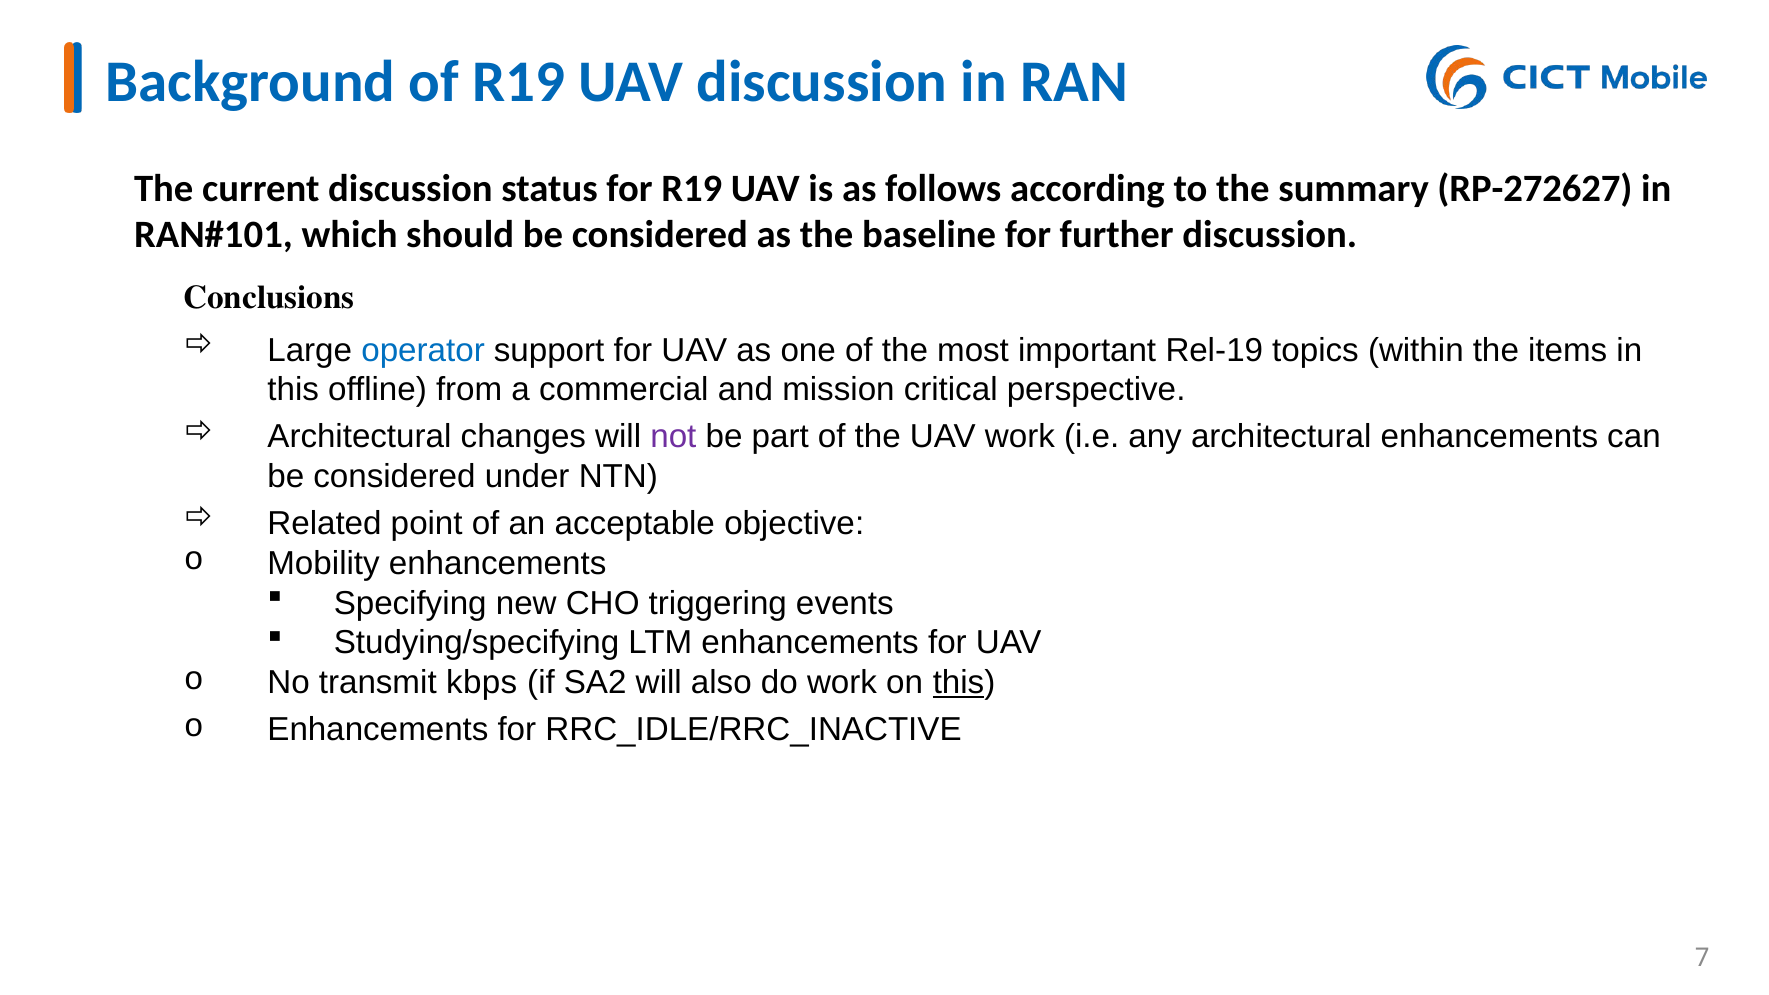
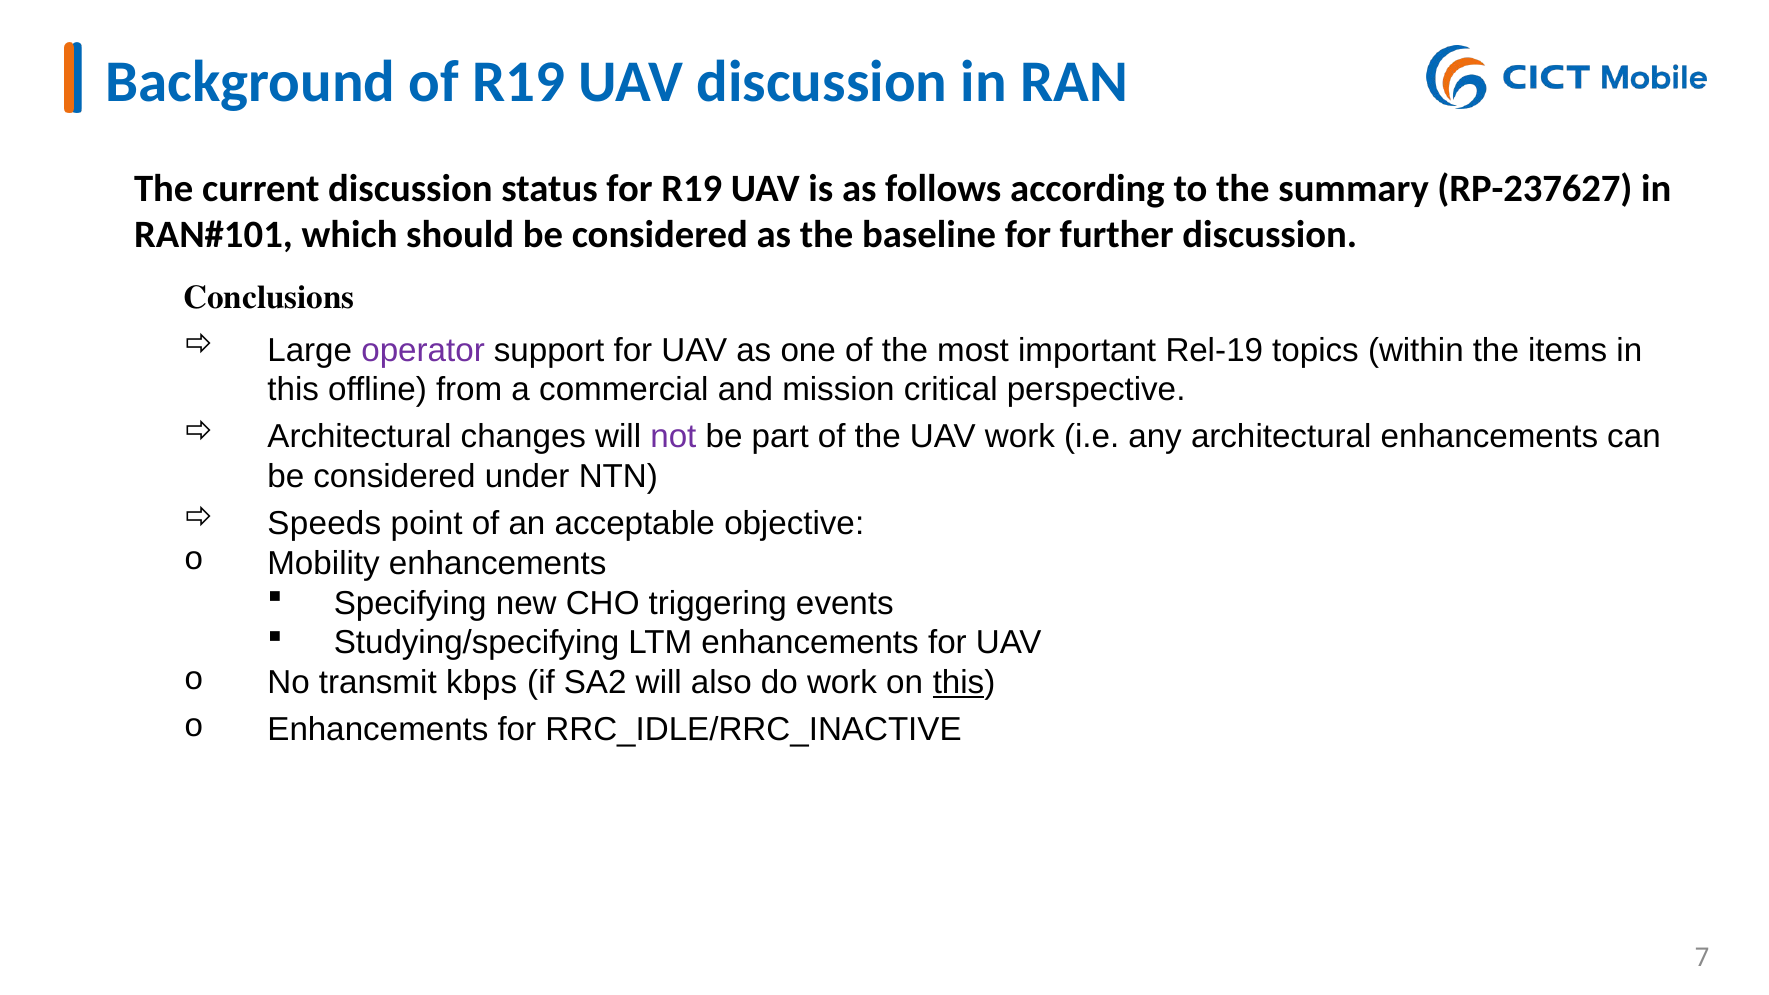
RP-272627: RP-272627 -> RP-237627
operator colour: blue -> purple
Related: Related -> Speeds
